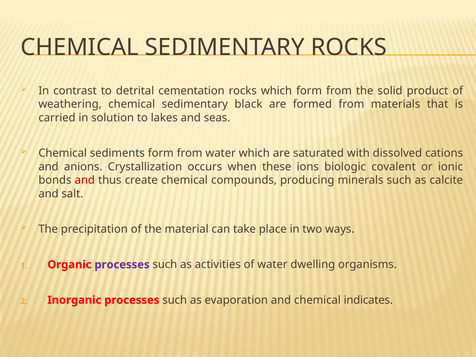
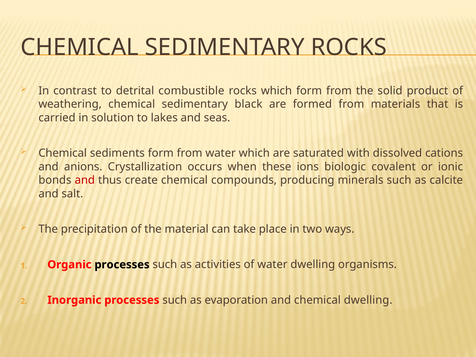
cementation: cementation -> combustible
processes at (122, 265) colour: purple -> black
chemical indicates: indicates -> dwelling
